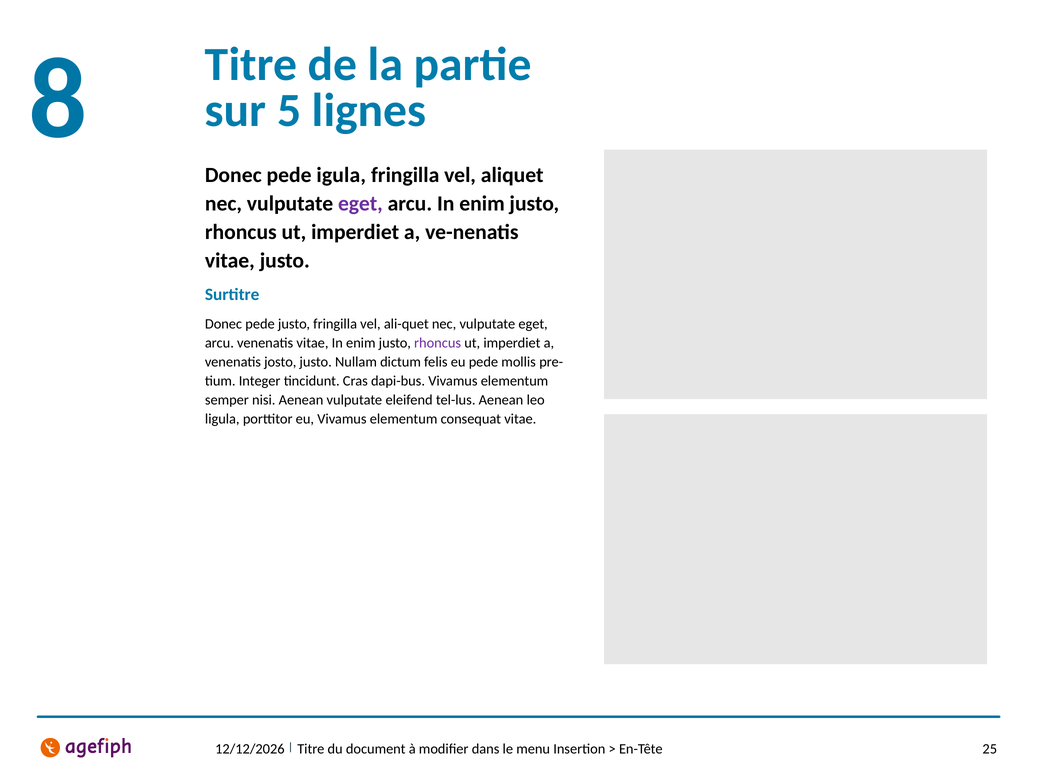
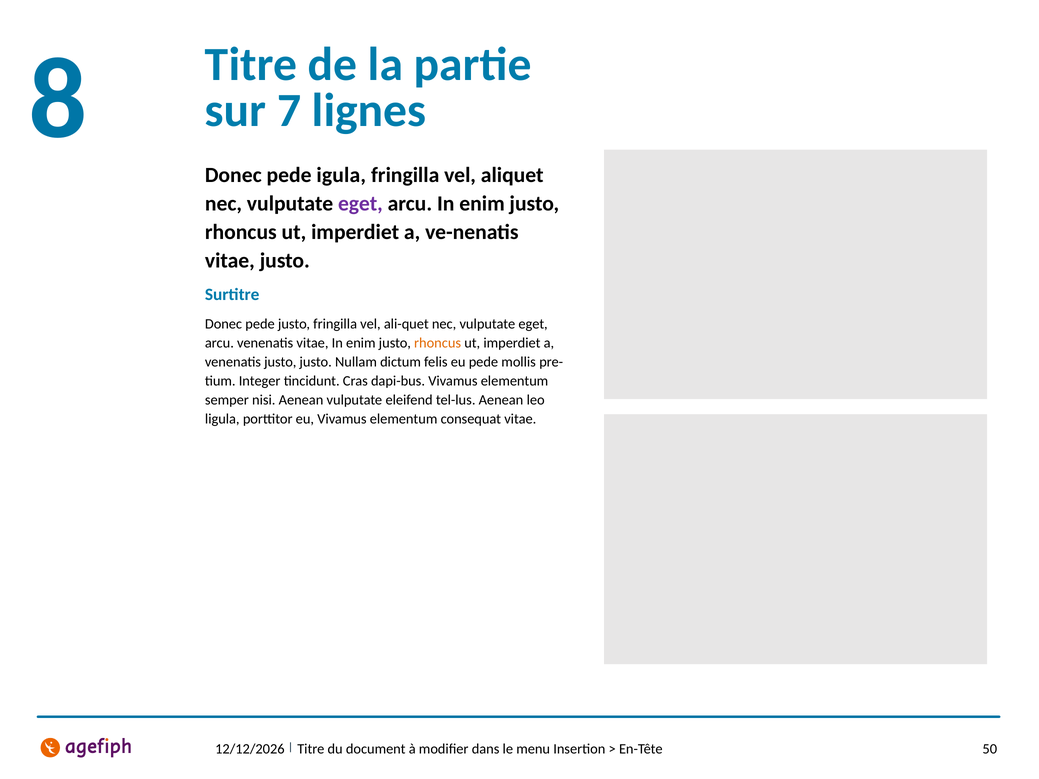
5: 5 -> 7
rhoncus at (438, 343) colour: purple -> orange
venenatis josto: josto -> justo
25: 25 -> 50
